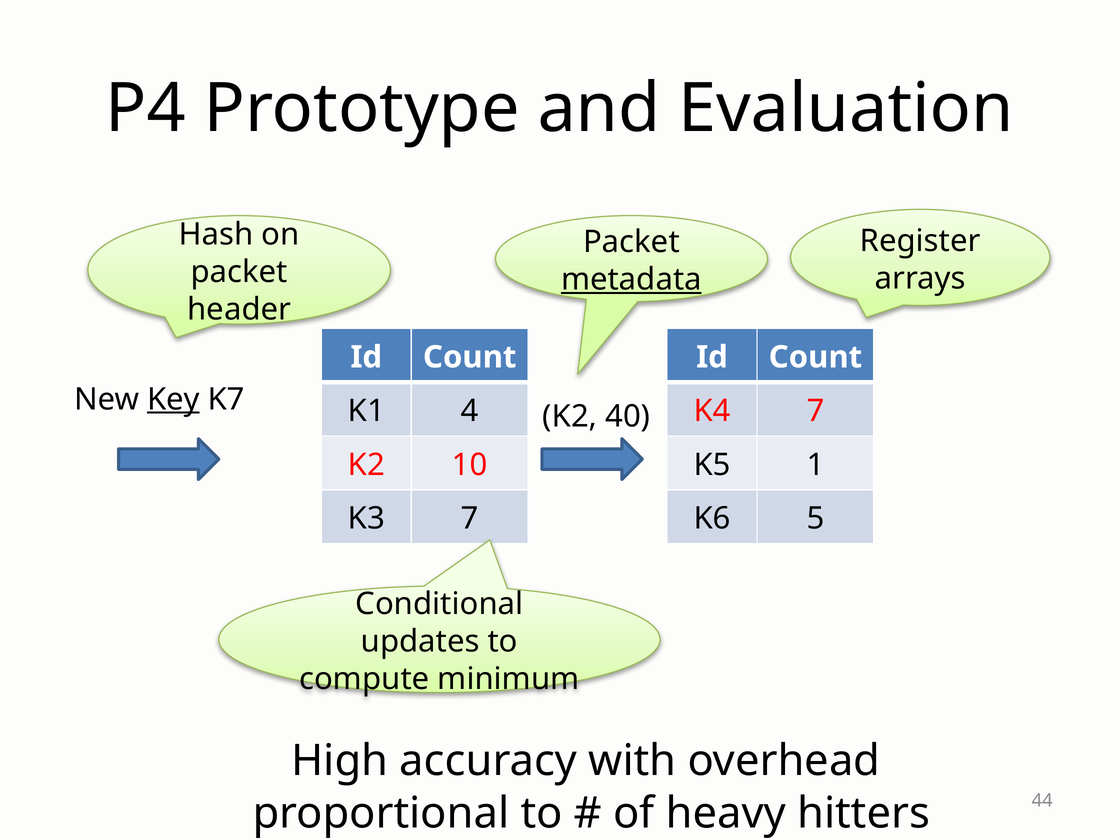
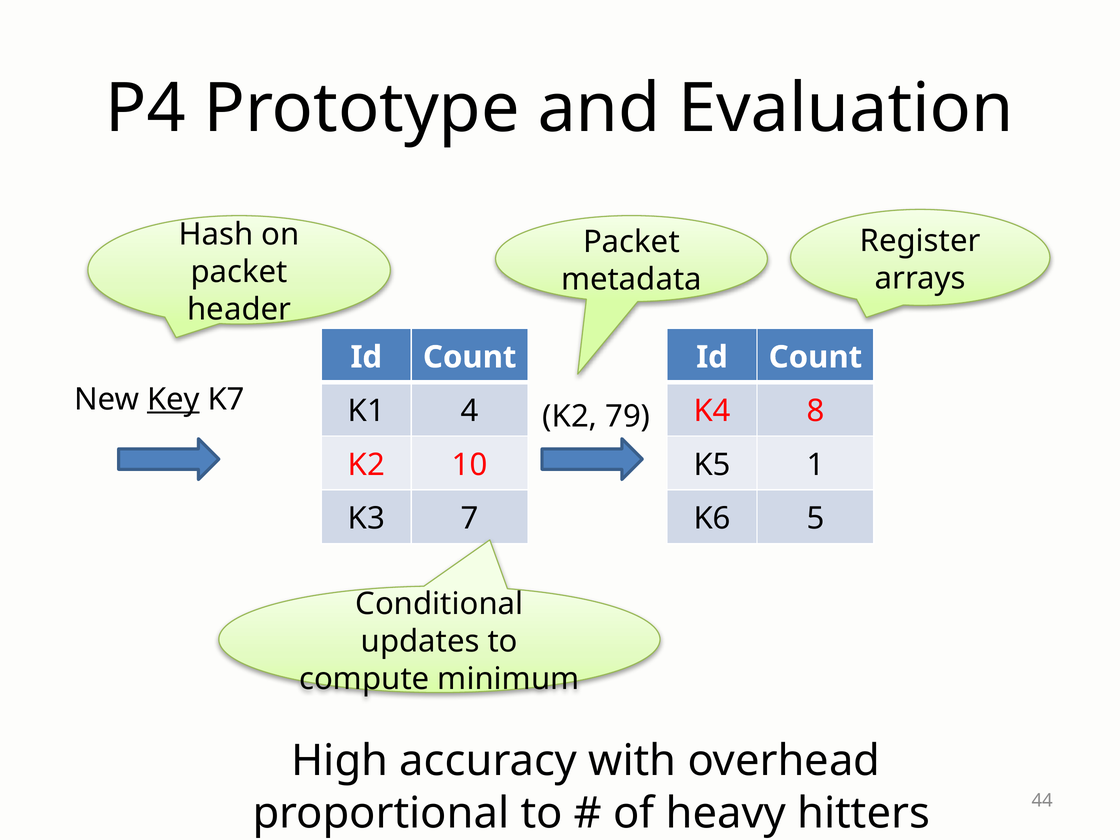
metadata underline: present -> none
K4 7: 7 -> 8
40: 40 -> 79
